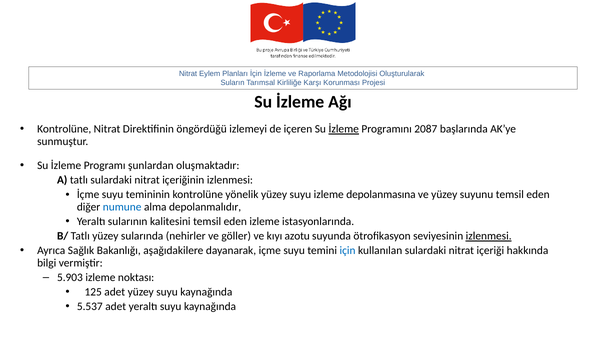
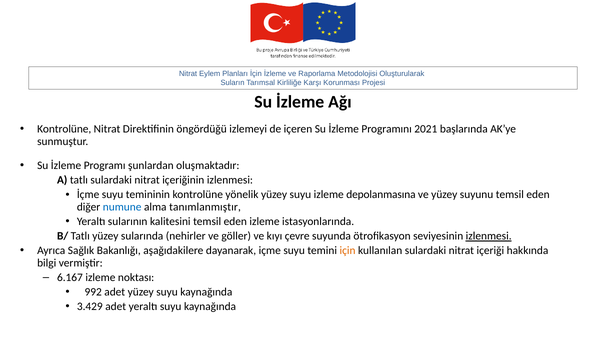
İzleme at (344, 129) underline: present -> none
2087: 2087 -> 2021
depolanmalıdır: depolanmalıdır -> tanımlanmıştır
azotu: azotu -> çevre
için colour: blue -> orange
5.903: 5.903 -> 6.167
125: 125 -> 992
5.537: 5.537 -> 3.429
